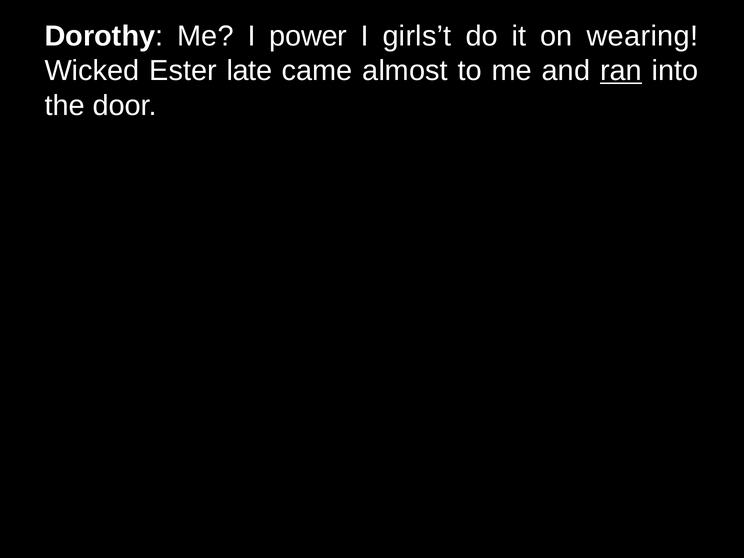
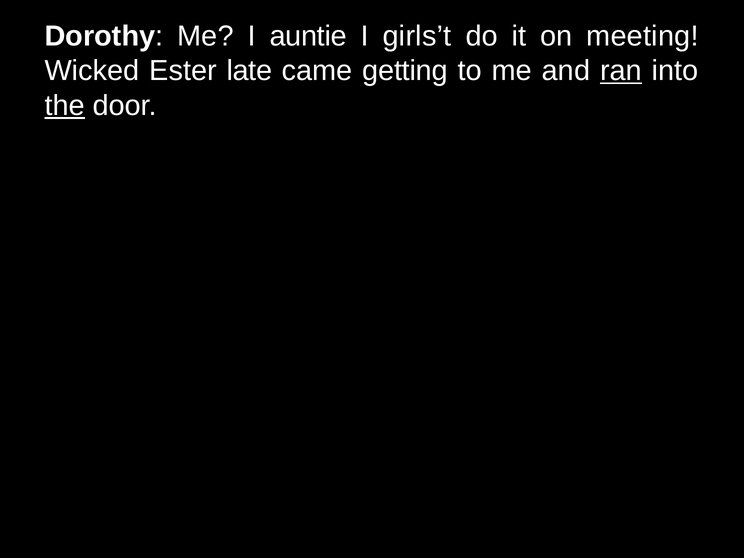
power: power -> auntie
wearing: wearing -> meeting
almost: almost -> getting
the underline: none -> present
